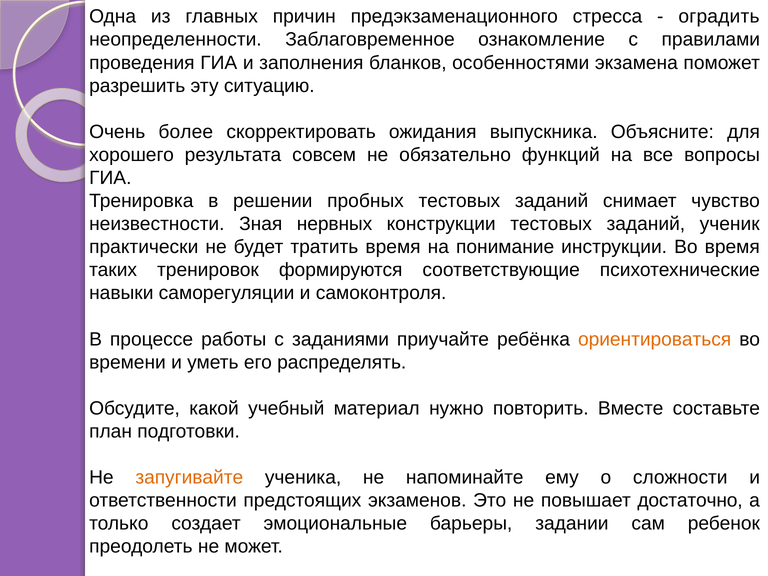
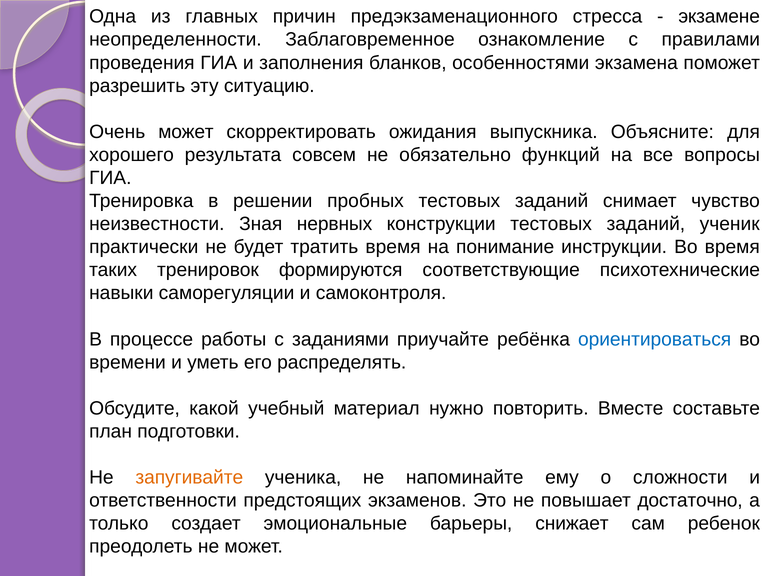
оградить: оградить -> экзамене
Очень более: более -> может
ориентироваться colour: orange -> blue
задании: задании -> снижает
